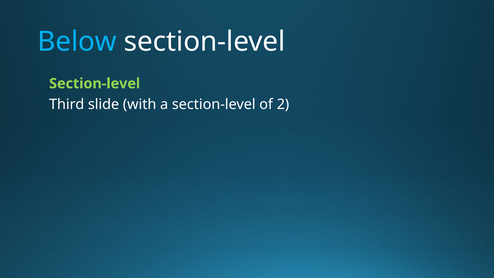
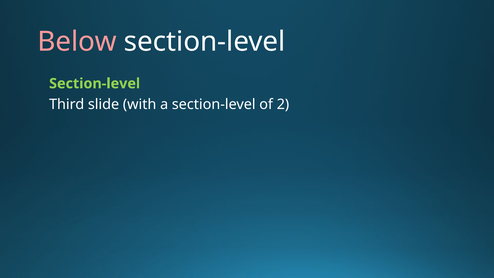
Below colour: light blue -> pink
